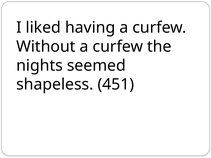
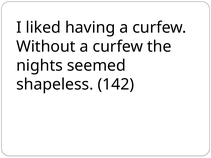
451: 451 -> 142
